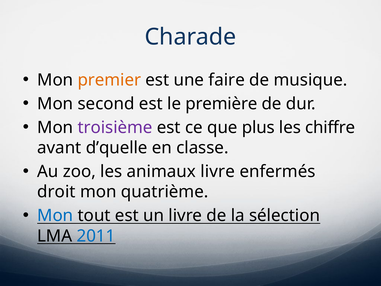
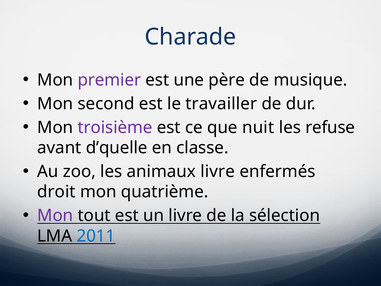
premier colour: orange -> purple
faire: faire -> père
première: première -> travailler
plus: plus -> nuit
chiffre: chiffre -> refuse
Mon at (55, 215) colour: blue -> purple
